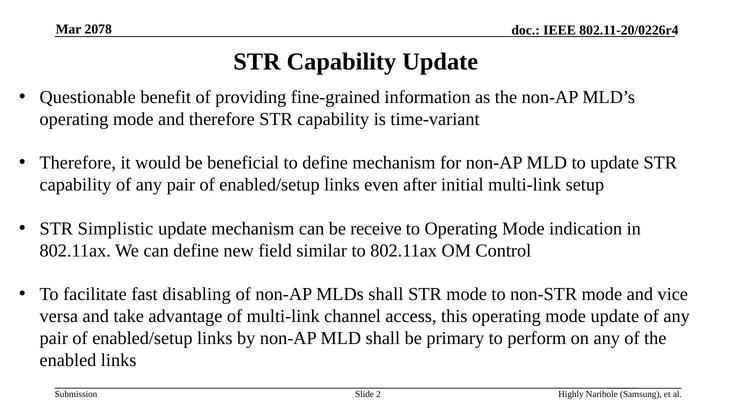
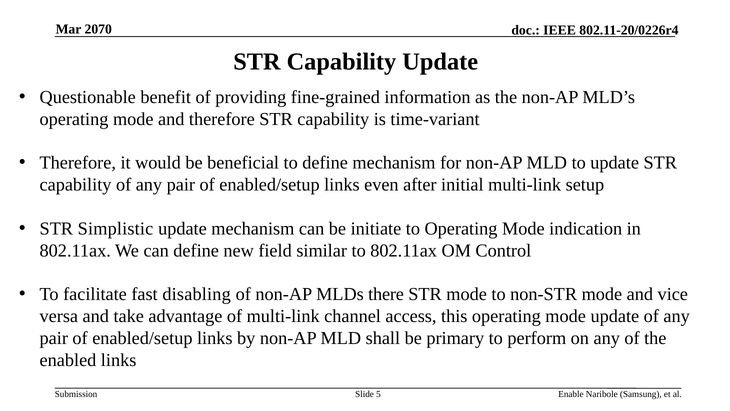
2078: 2078 -> 2070
receive: receive -> initiate
MLDs shall: shall -> there
2: 2 -> 5
Highly: Highly -> Enable
